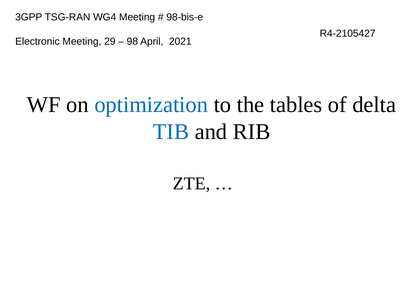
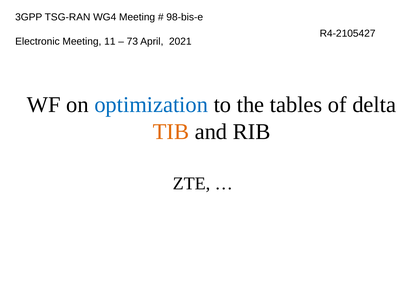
29: 29 -> 11
98: 98 -> 73
TIB colour: blue -> orange
